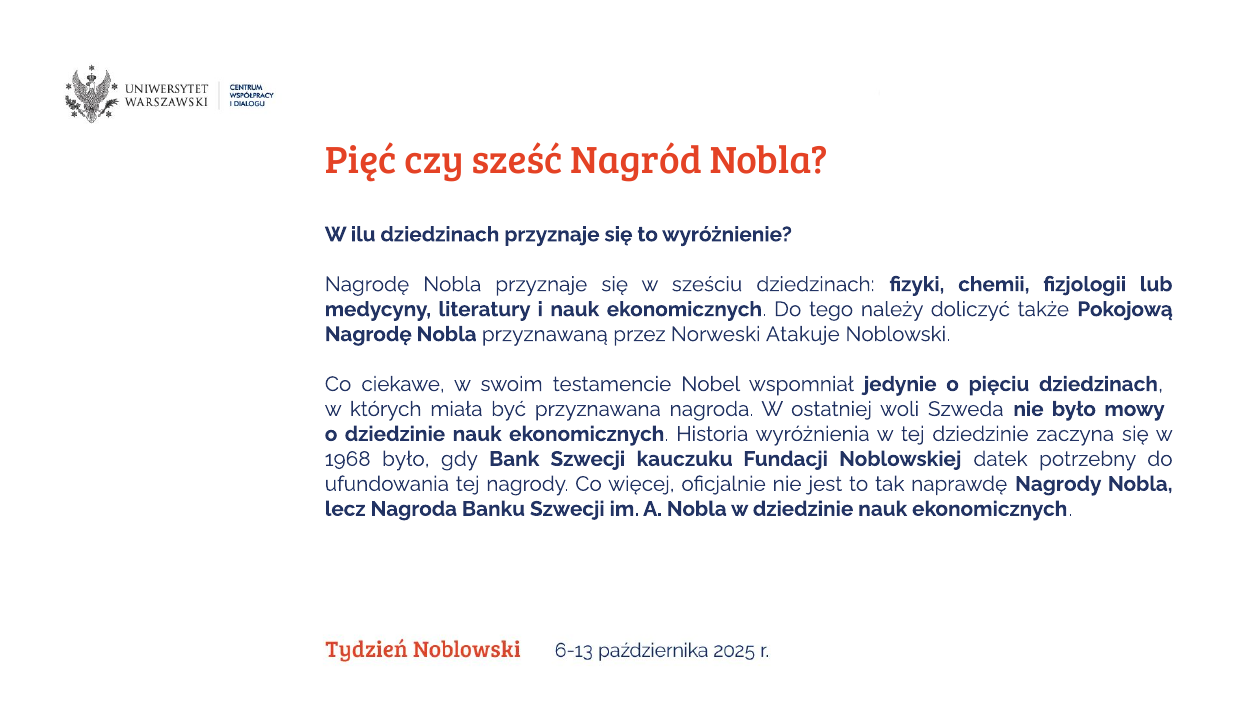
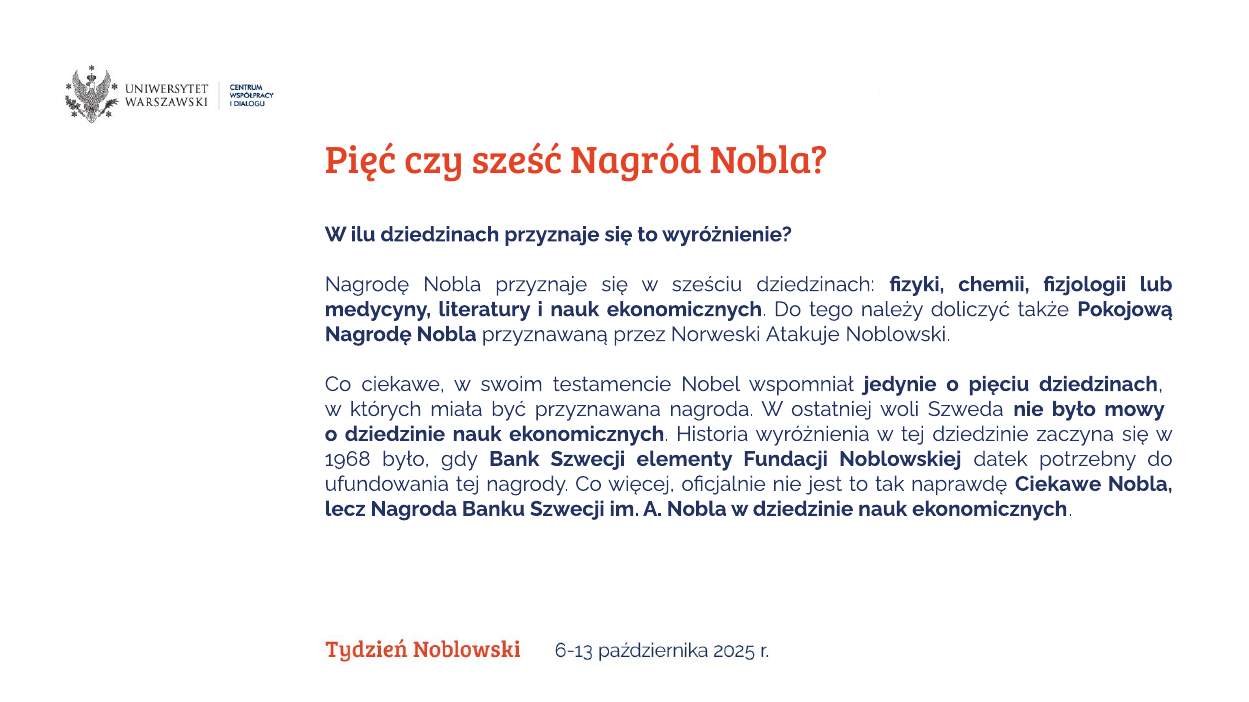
kauczuku: kauczuku -> elementy
naprawdę Nagrody: Nagrody -> Ciekawe
